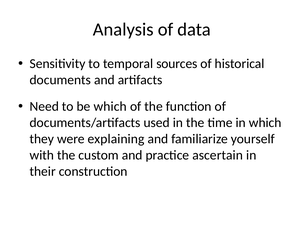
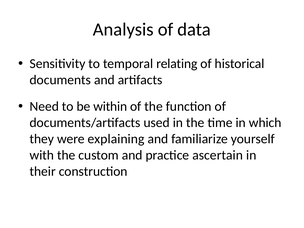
sources: sources -> relating
be which: which -> within
